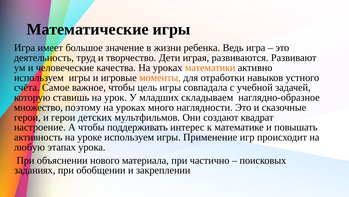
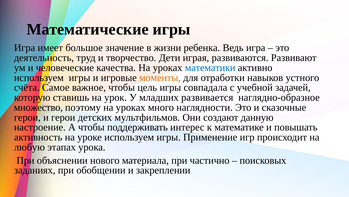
математики colour: orange -> blue
складываем: складываем -> развивается
квадрат: квадрат -> данную
